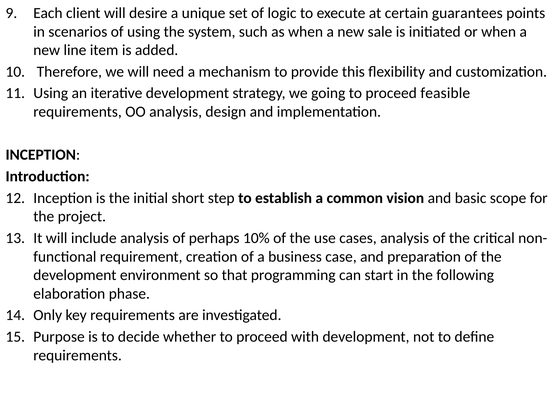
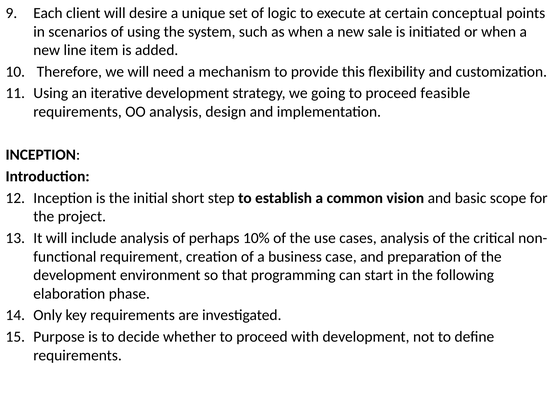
guarantees: guarantees -> conceptual
